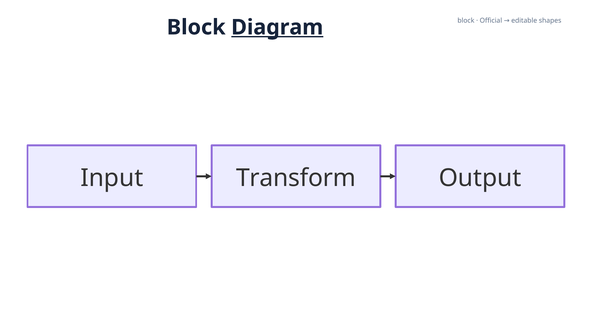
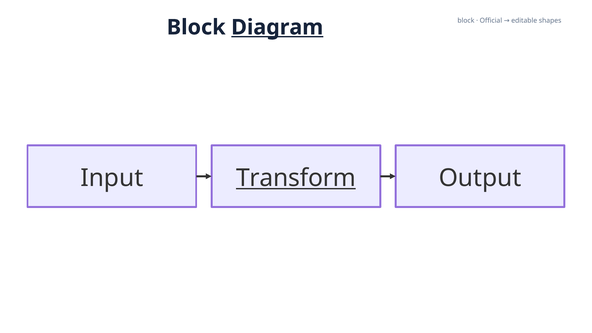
Transform underline: none -> present
